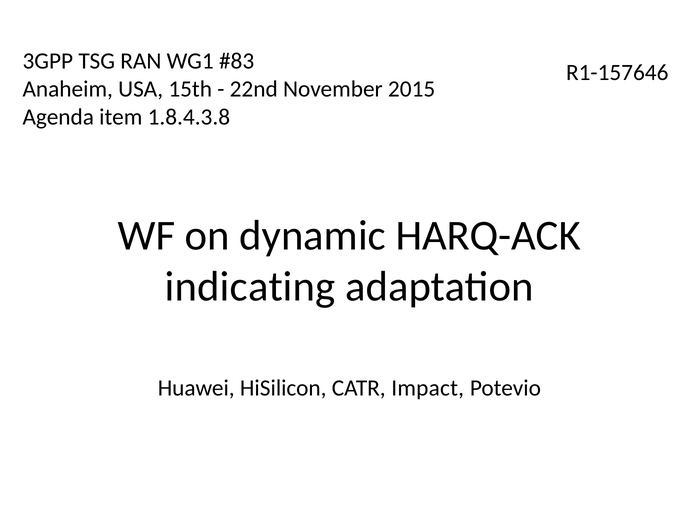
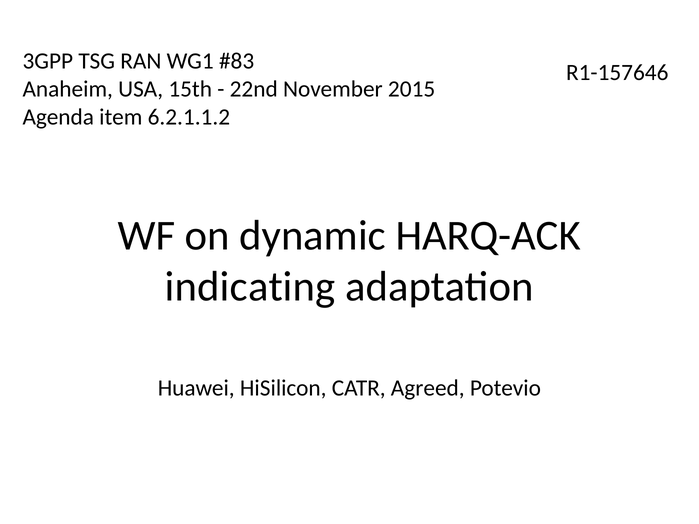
1.8.4.3.8: 1.8.4.3.8 -> 6.2.1.1.2
Impact: Impact -> Agreed
